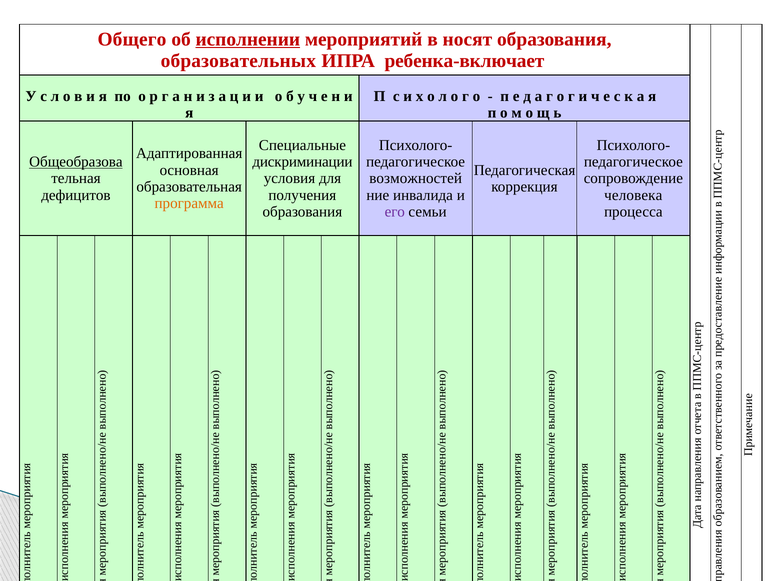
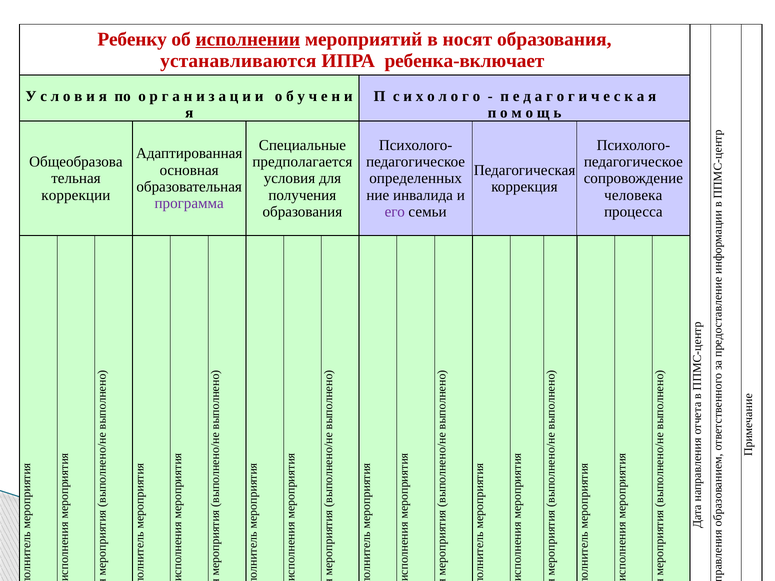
Общего: Общего -> Ребенку
образовательных: образовательных -> устанавливаются
Общеобразова underline: present -> none
дискриминации: дискриминации -> предполагается
возможностей: возможностей -> определенных
дефицитов: дефицитов -> коррекции
программа colour: orange -> purple
